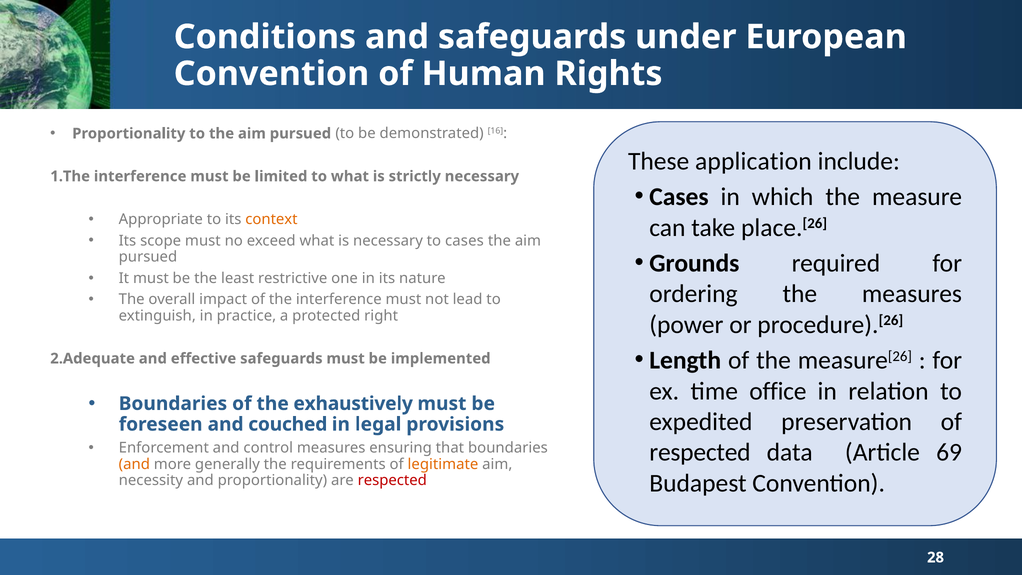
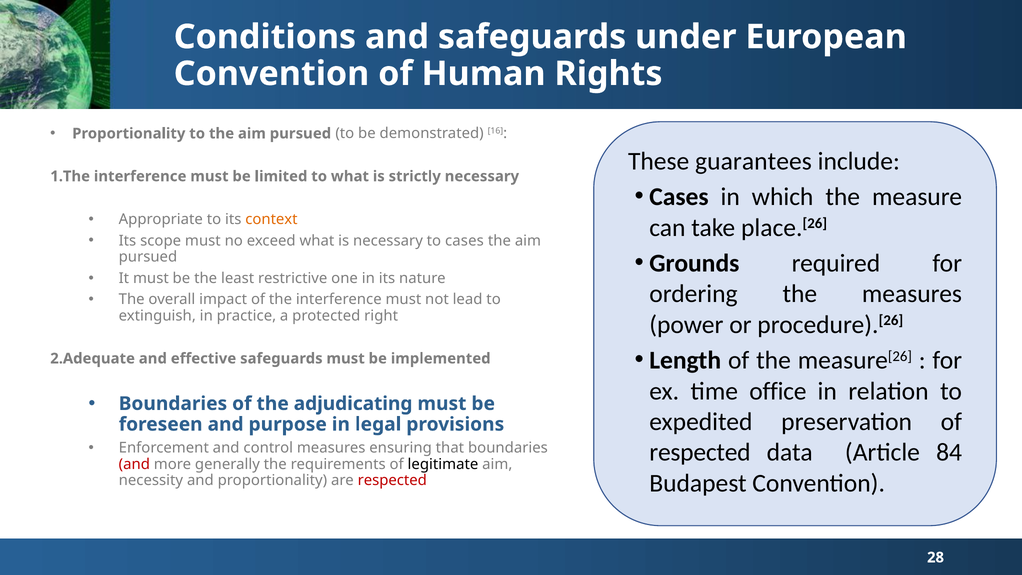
application: application -> guarantees
exhaustively: exhaustively -> adjudicating
couched: couched -> purpose
69: 69 -> 84
and at (134, 464) colour: orange -> red
legitimate colour: orange -> black
